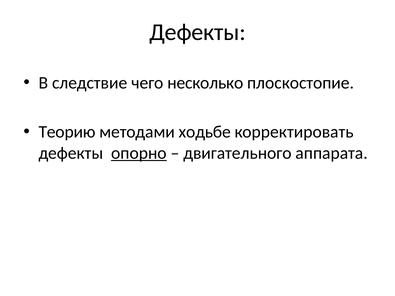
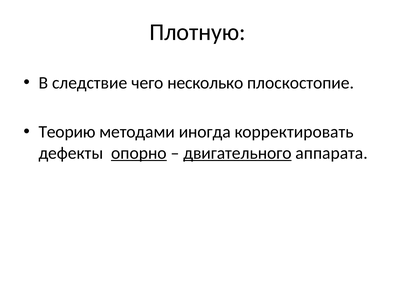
Дефекты at (198, 32): Дефекты -> Плотную
ходьбе: ходьбе -> иногда
двигательного underline: none -> present
